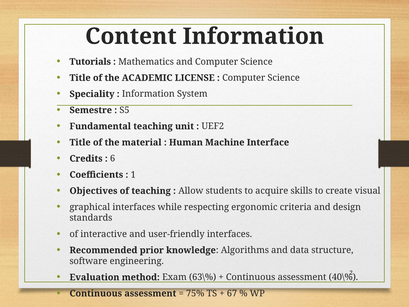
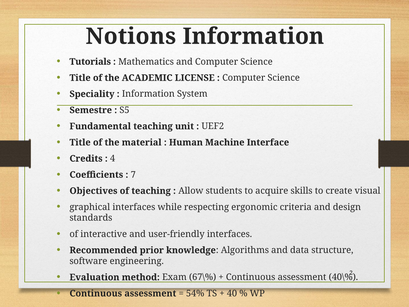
Content: Content -> Notions
6: 6 -> 4
1: 1 -> 7
63\%: 63\% -> 67\%
75%: 75% -> 54%
67: 67 -> 40
